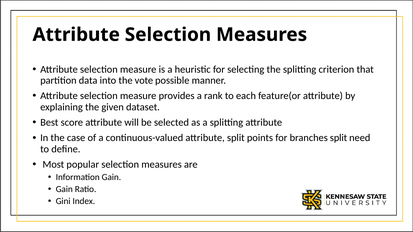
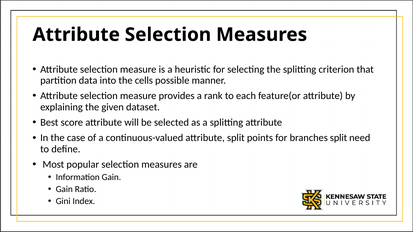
vote: vote -> cells
